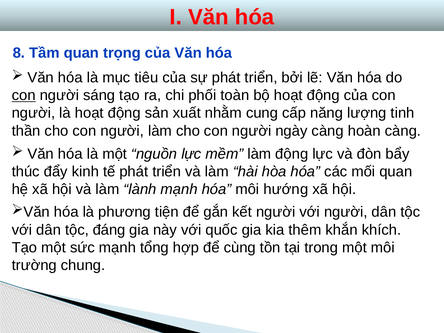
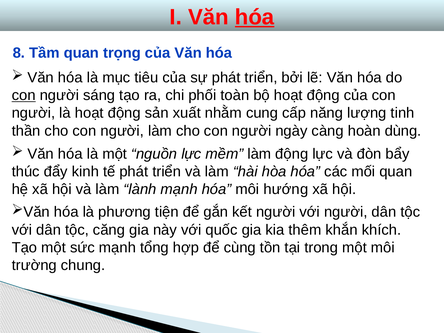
hóa at (255, 17) underline: none -> present
hoàn càng: càng -> dùng
đáng: đáng -> căng
